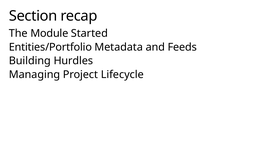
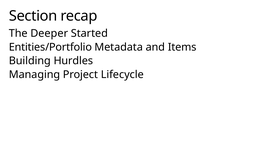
Module: Module -> Deeper
Feeds: Feeds -> Items
